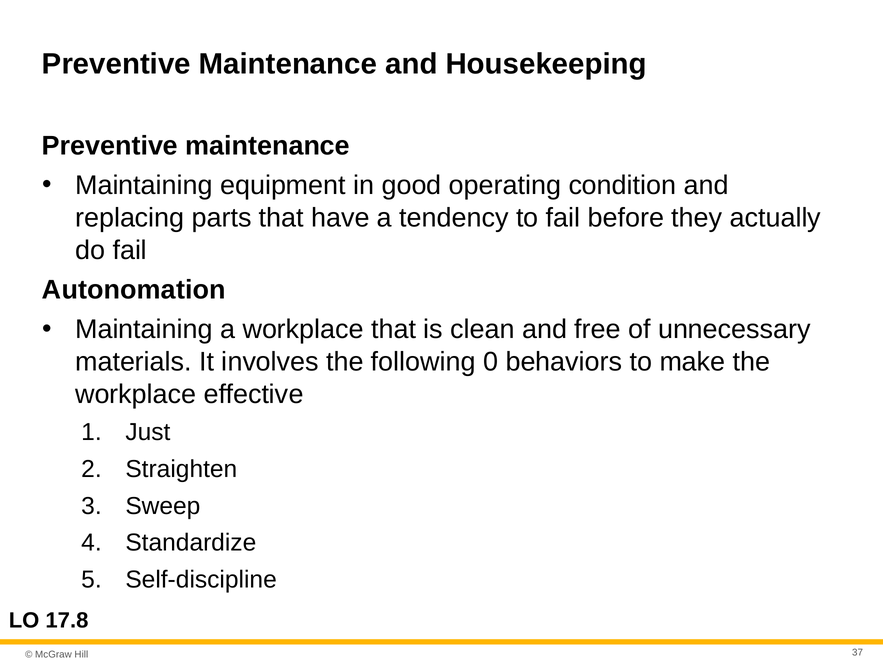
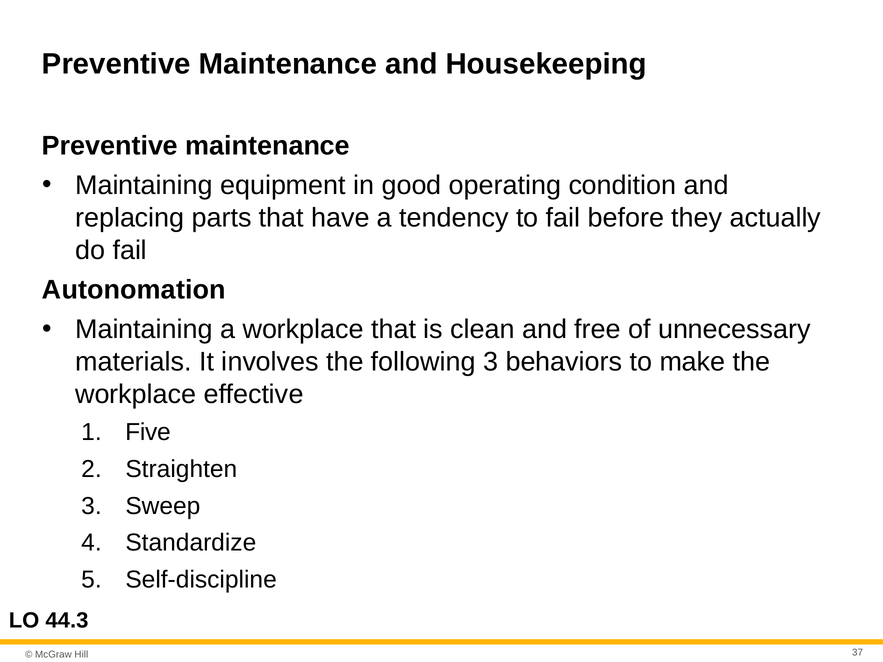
following 0: 0 -> 3
Just: Just -> Five
17.8: 17.8 -> 44.3
